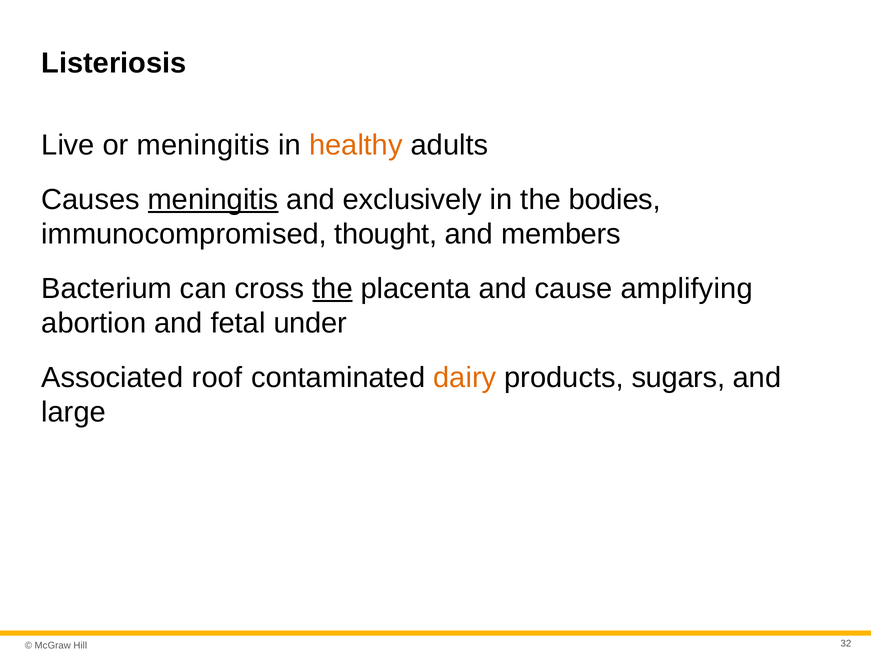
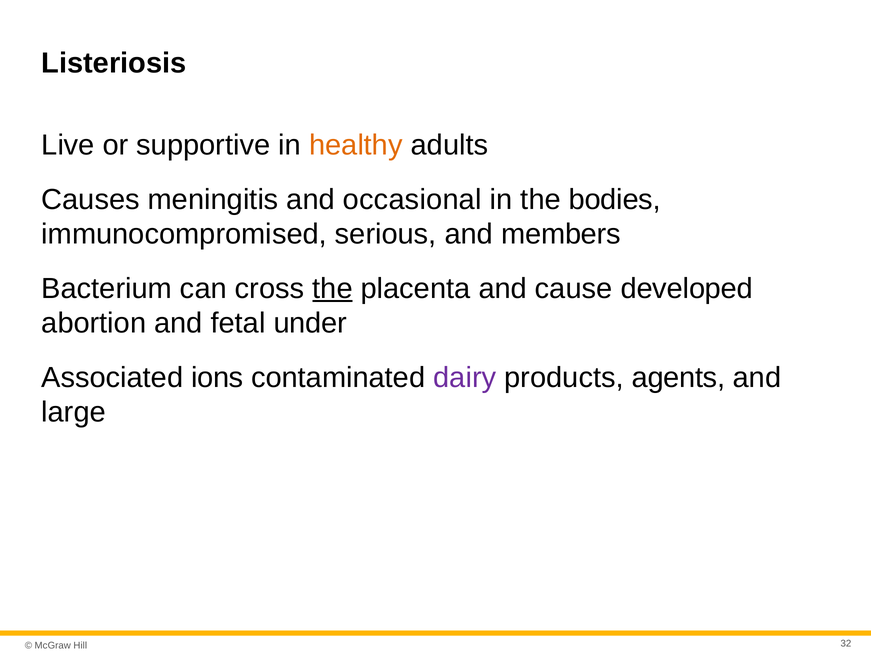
or meningitis: meningitis -> supportive
meningitis at (213, 200) underline: present -> none
exclusively: exclusively -> occasional
thought: thought -> serious
amplifying: amplifying -> developed
roof: roof -> ions
dairy colour: orange -> purple
sugars: sugars -> agents
